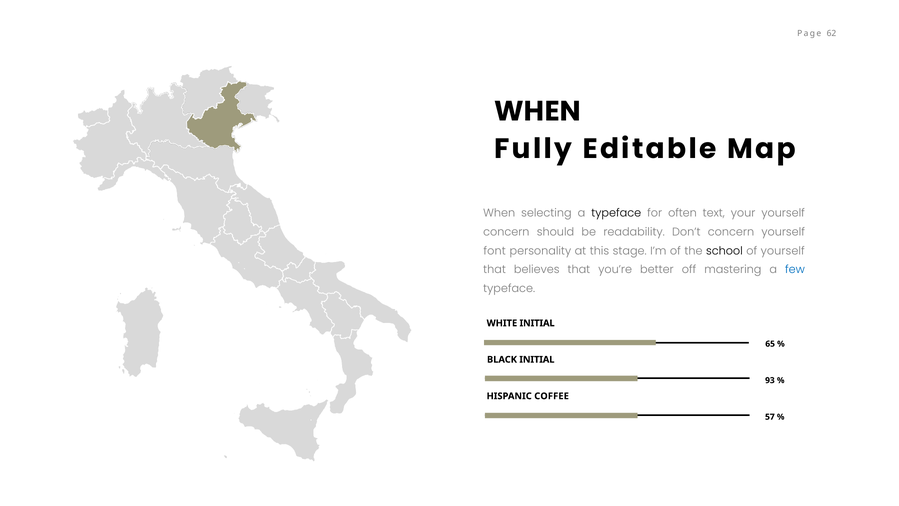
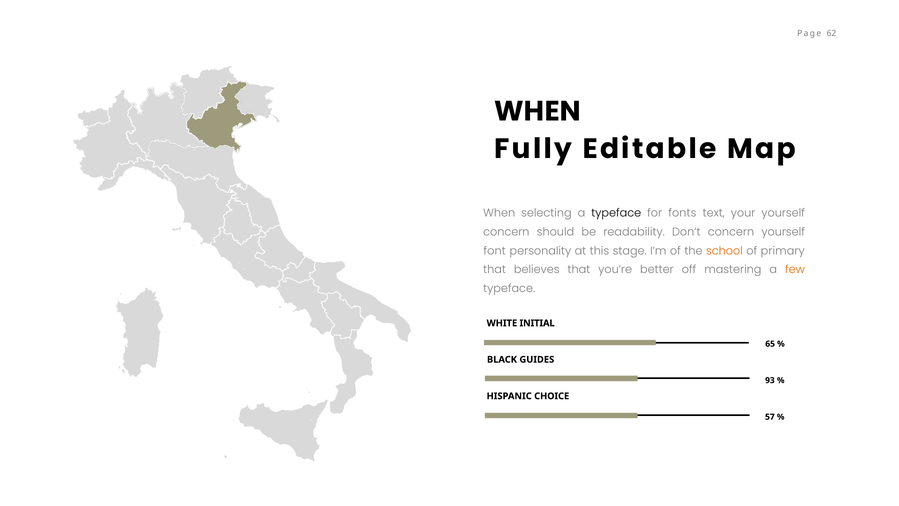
often: often -> fonts
school colour: black -> orange
of yourself: yourself -> primary
few colour: blue -> orange
BLACK INITIAL: INITIAL -> GUIDES
COFFEE: COFFEE -> CHOICE
